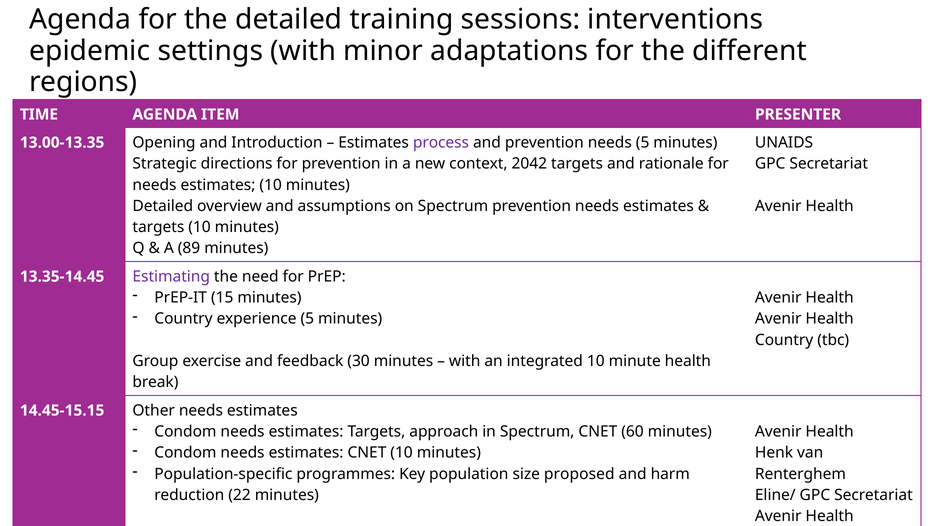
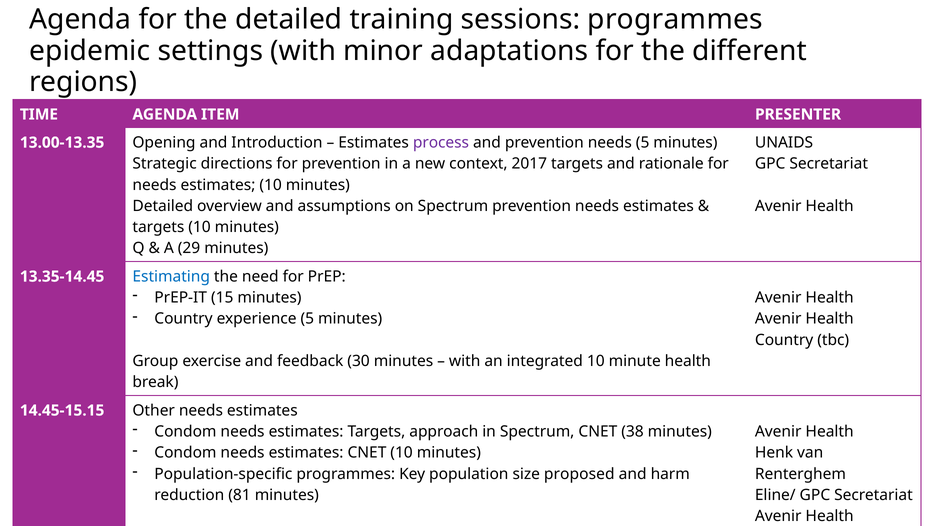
sessions interventions: interventions -> programmes
2042: 2042 -> 2017
89: 89 -> 29
Estimating colour: purple -> blue
60: 60 -> 38
22: 22 -> 81
